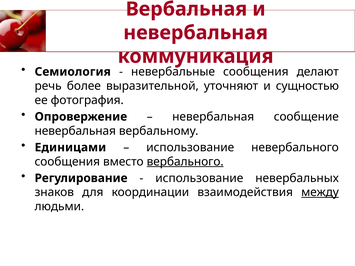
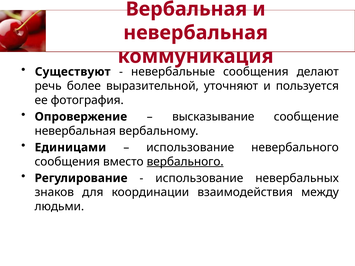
Семиология: Семиология -> Существуют
сущностью: сущностью -> пользуется
невербальная at (213, 117): невербальная -> высказывание
между underline: present -> none
